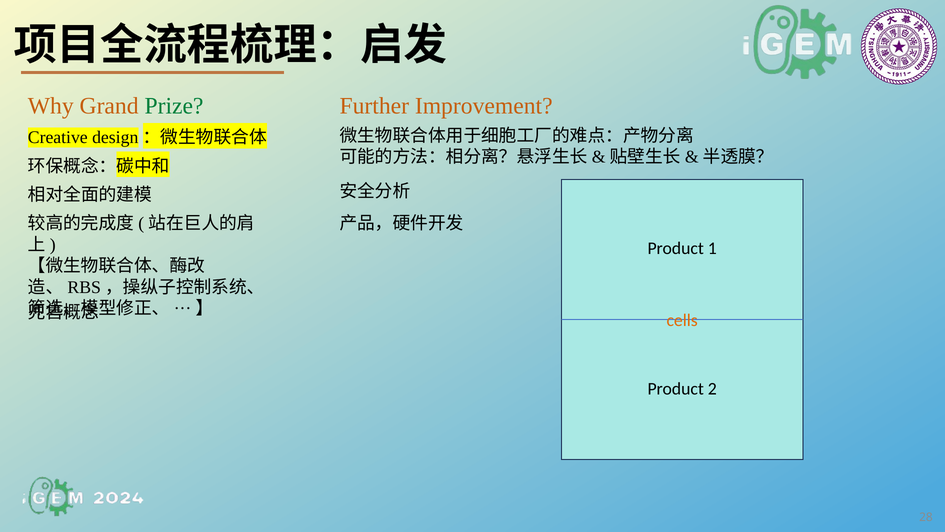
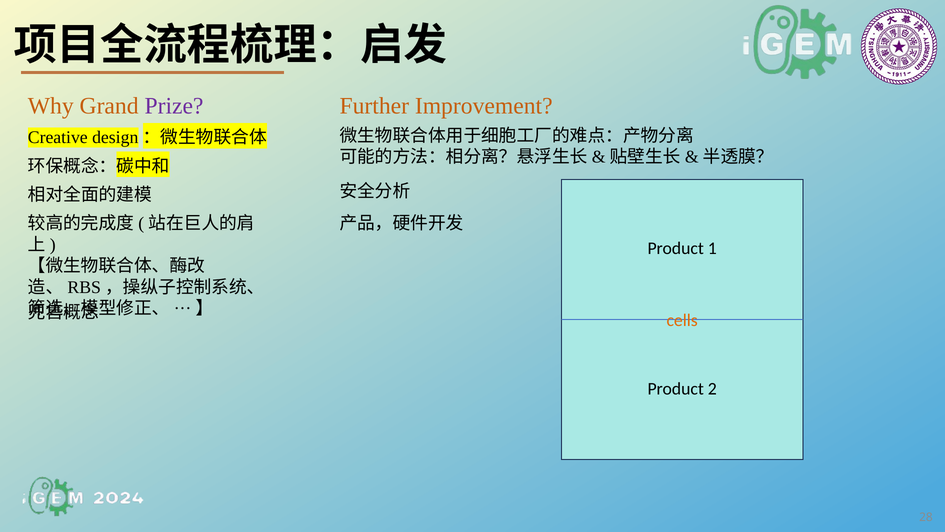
Prize colour: green -> purple
